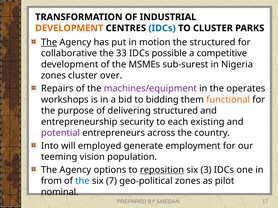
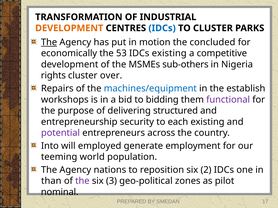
the structured: structured -> concluded
collaborative: collaborative -> economically
33: 33 -> 53
IDCs possible: possible -> existing
sub-surest: sub-surest -> sub-others
zones at (53, 76): zones -> rights
machines/equipment colour: purple -> blue
operates: operates -> establish
functional colour: orange -> purple
vision: vision -> world
options: options -> nations
reposition underline: present -> none
3: 3 -> 2
from: from -> than
the at (82, 181) colour: blue -> purple
7: 7 -> 3
